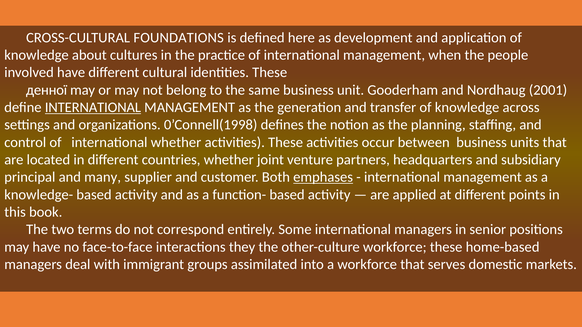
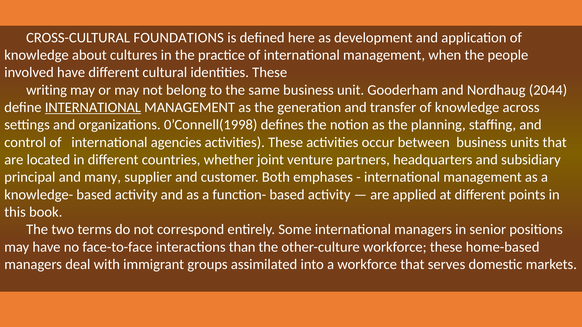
денної: денної -> writing
2001: 2001 -> 2044
international whether: whether -> agencies
emphases underline: present -> none
they: they -> than
